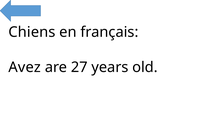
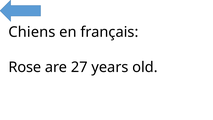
Avez: Avez -> Rose
